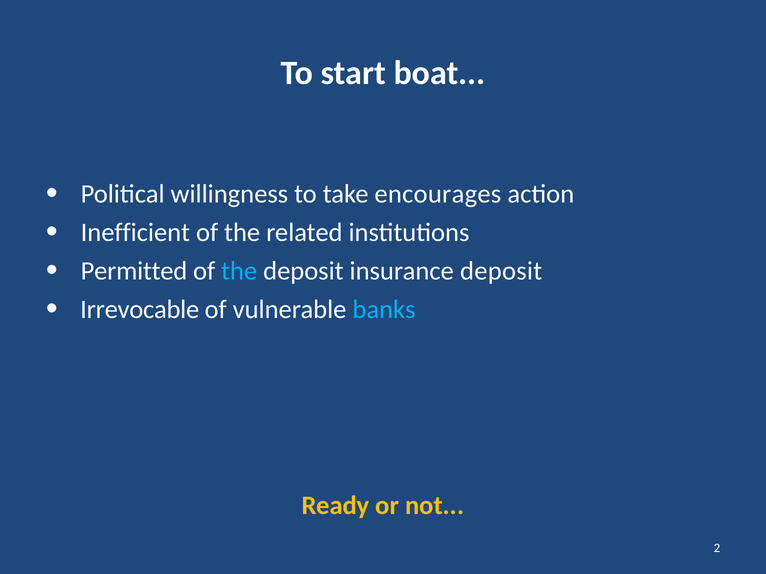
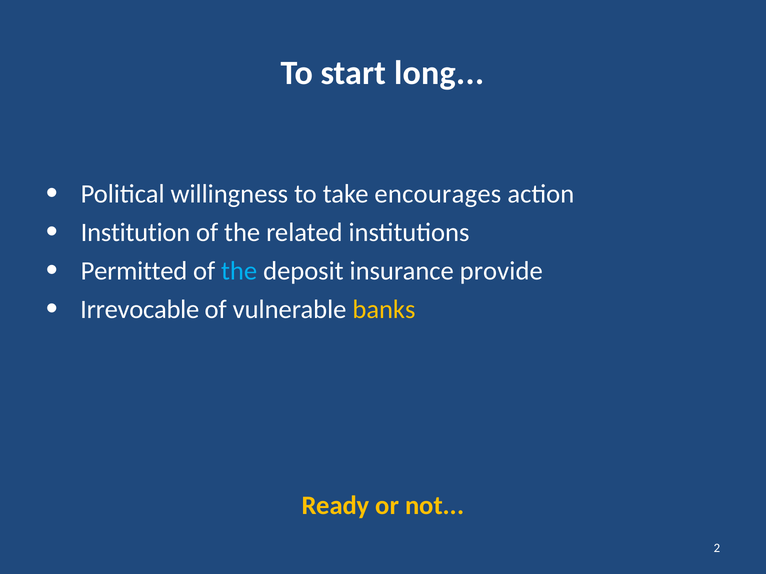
boat: boat -> long
Inefficient: Inefficient -> Institution
insurance deposit: deposit -> provide
banks colour: light blue -> yellow
